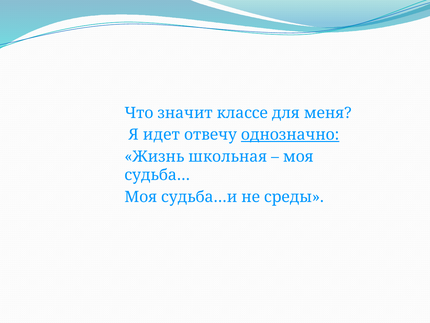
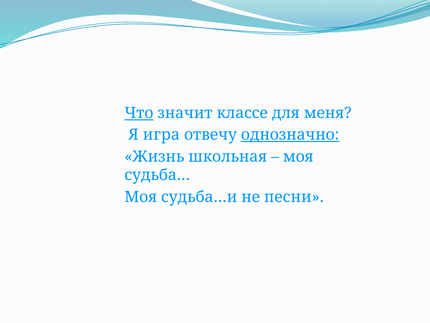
Что underline: none -> present
идет: идет -> игра
среды: среды -> песни
